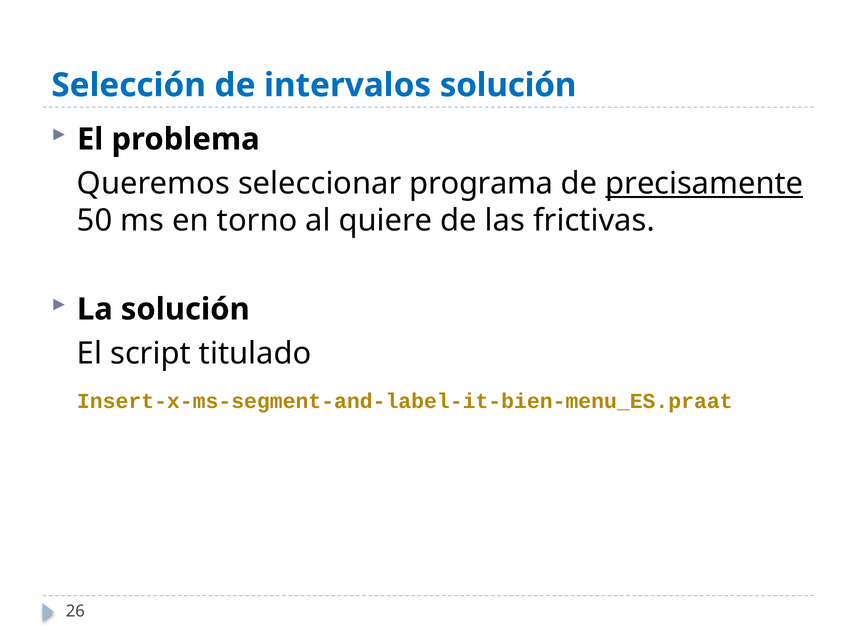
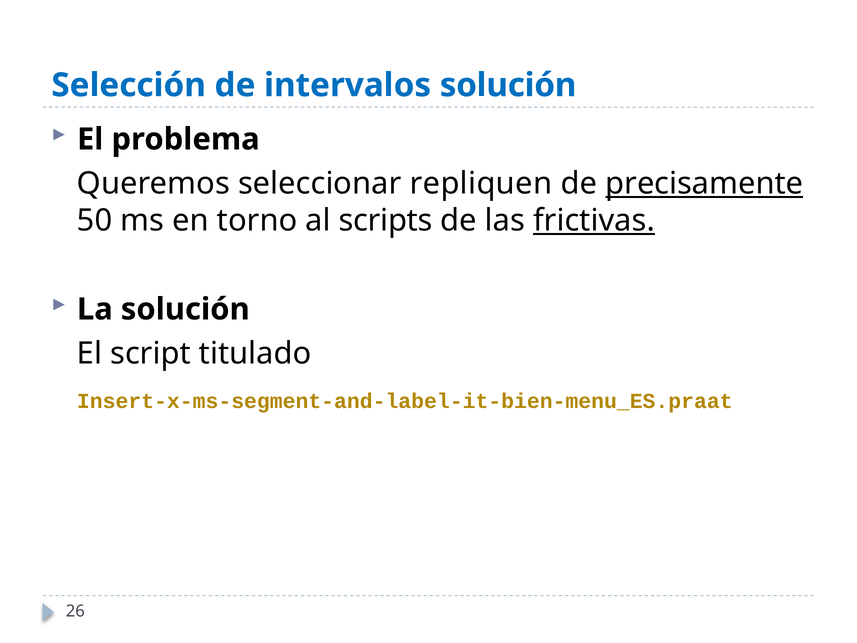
programa: programa -> repliquen
quiere: quiere -> scripts
frictivas underline: none -> present
